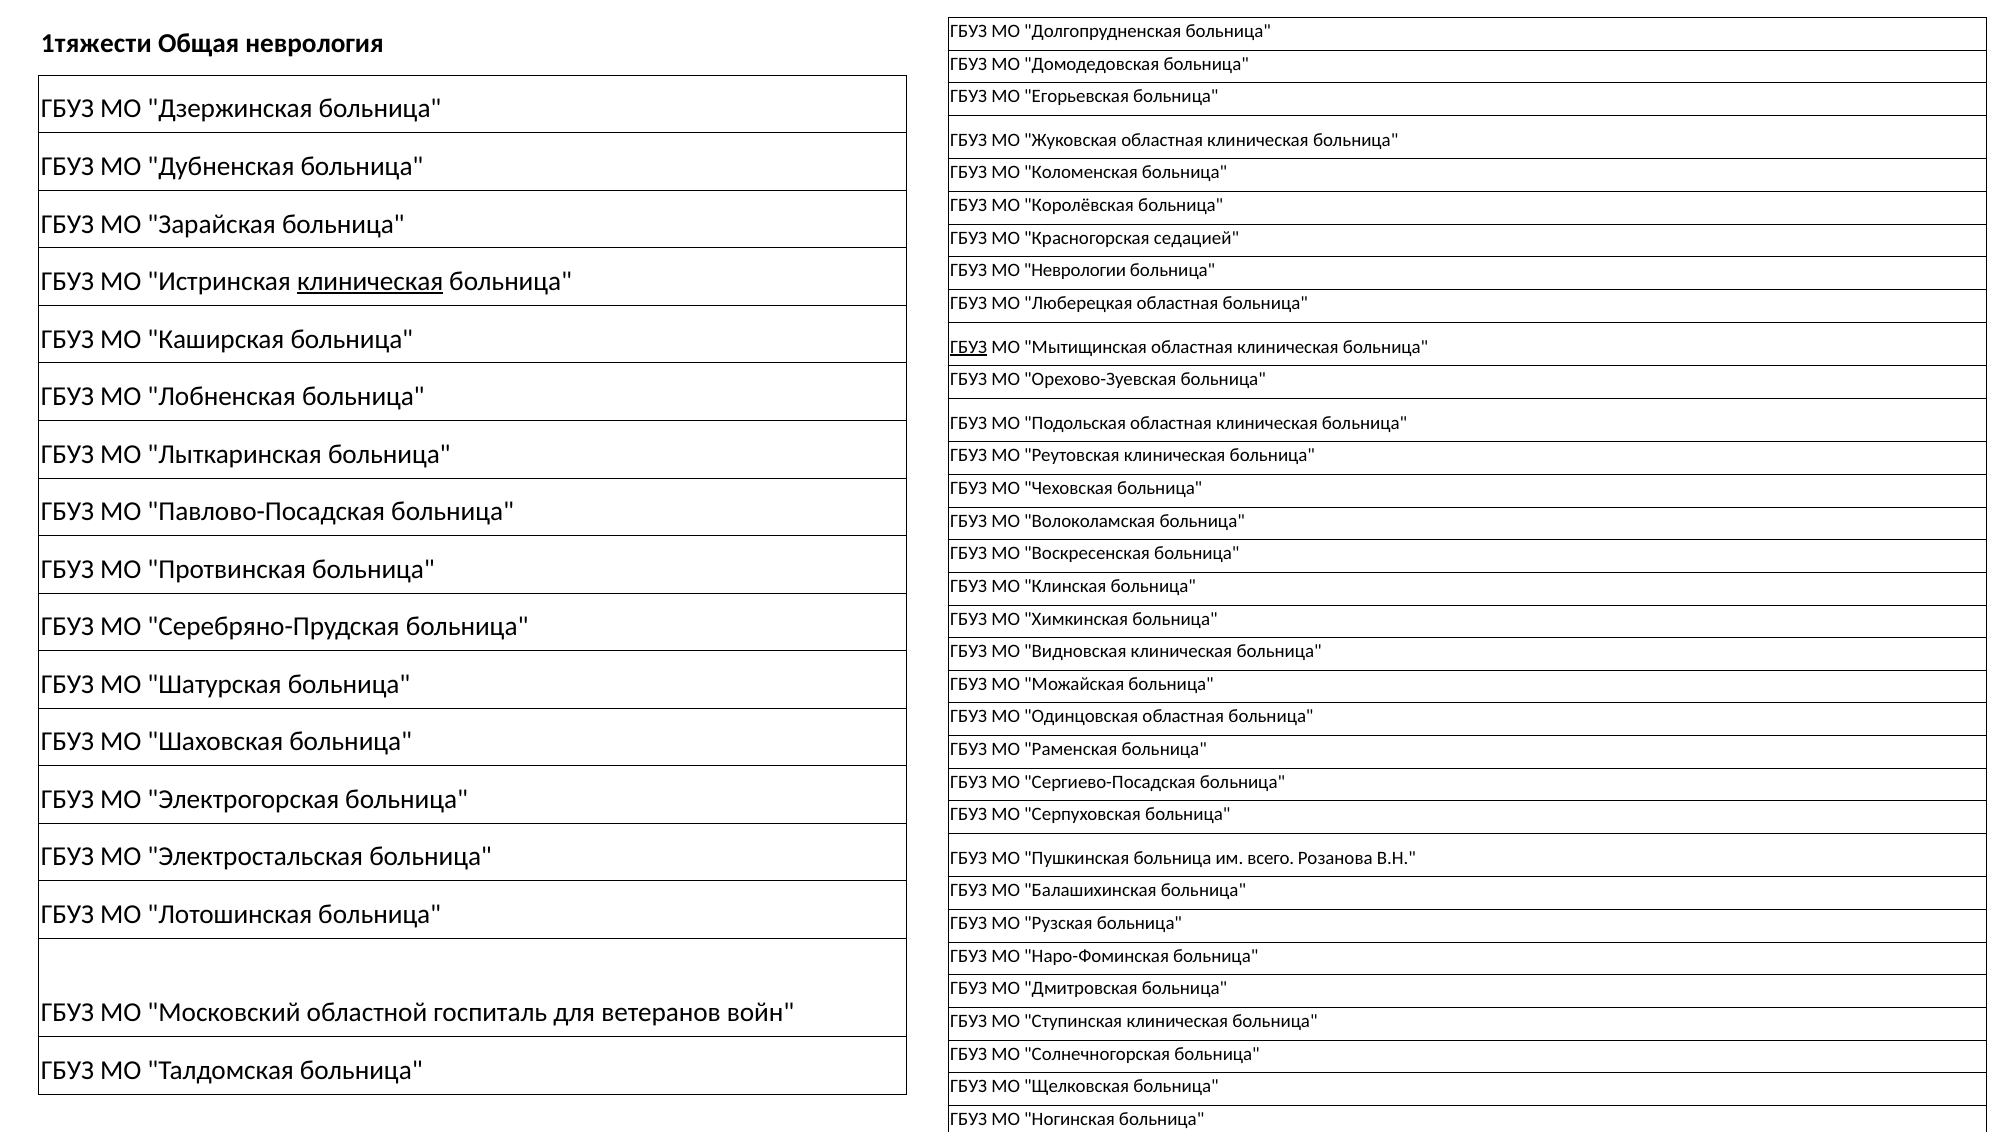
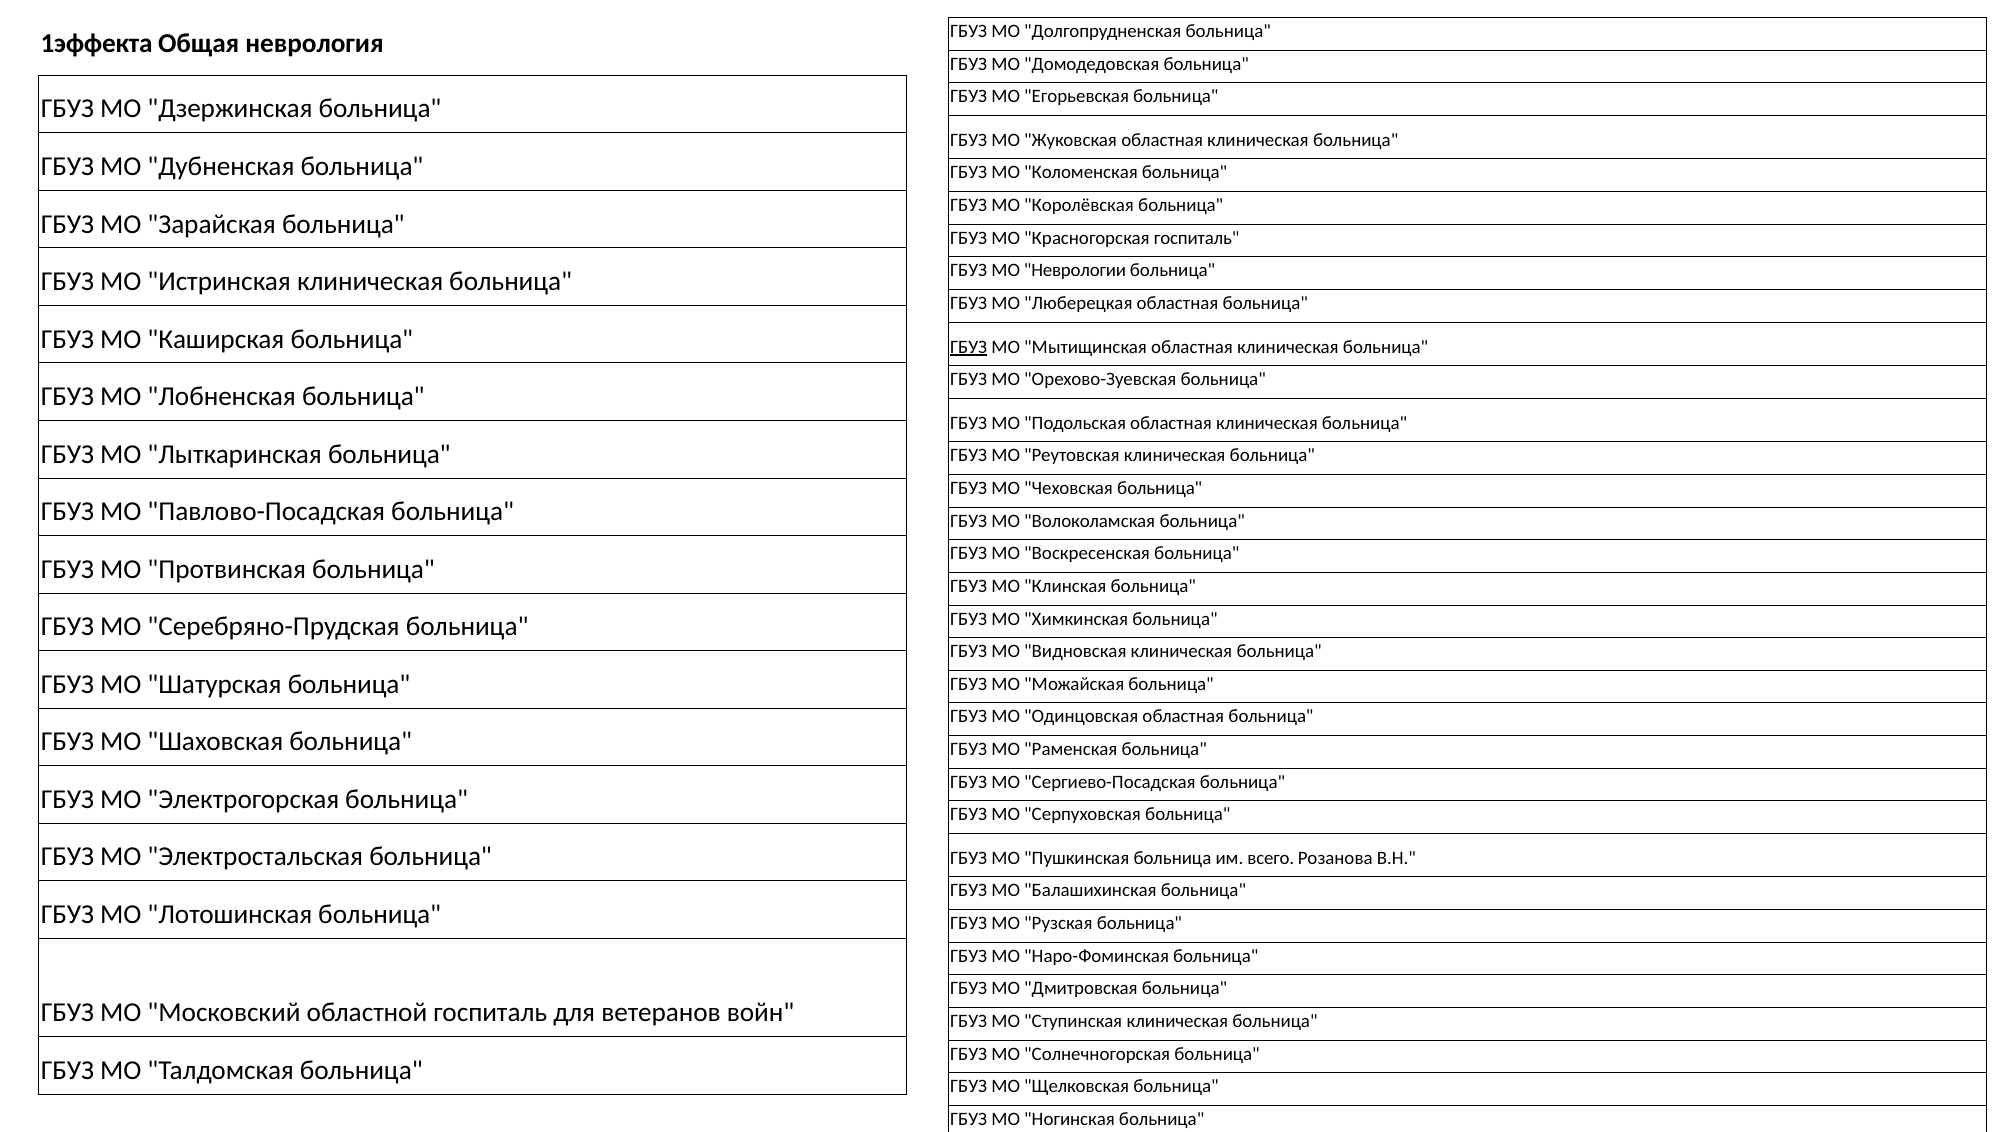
1тяжести: 1тяжести -> 1эффекта
Красногорская седацией: седацией -> госпиталь
клиническая at (370, 282) underline: present -> none
